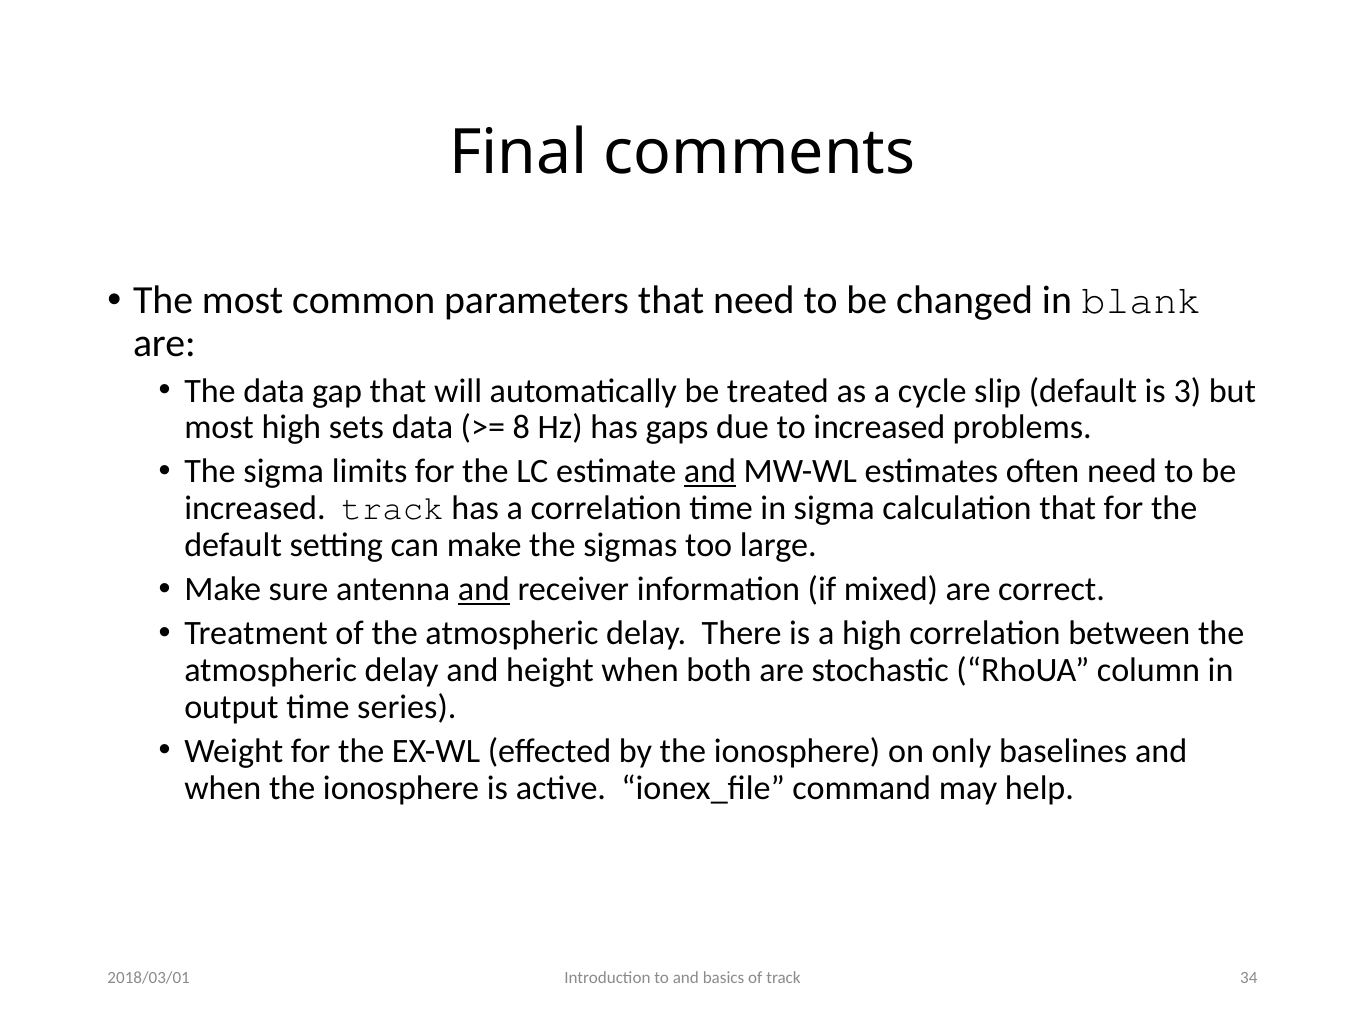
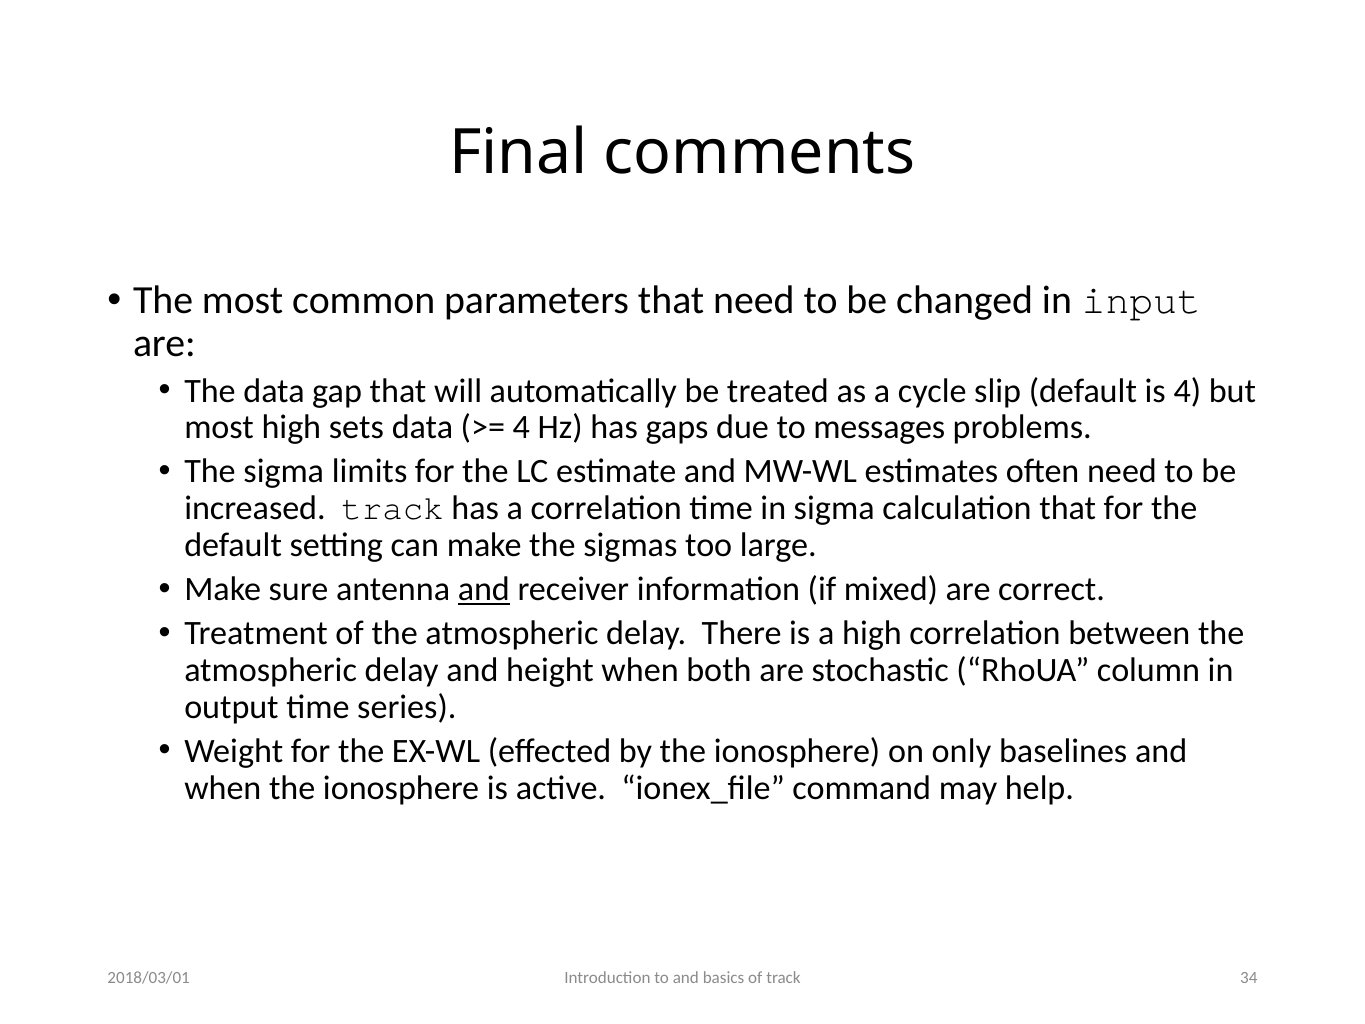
blank: blank -> input
is 3: 3 -> 4
8 at (521, 428): 8 -> 4
to increased: increased -> messages
and at (710, 471) underline: present -> none
